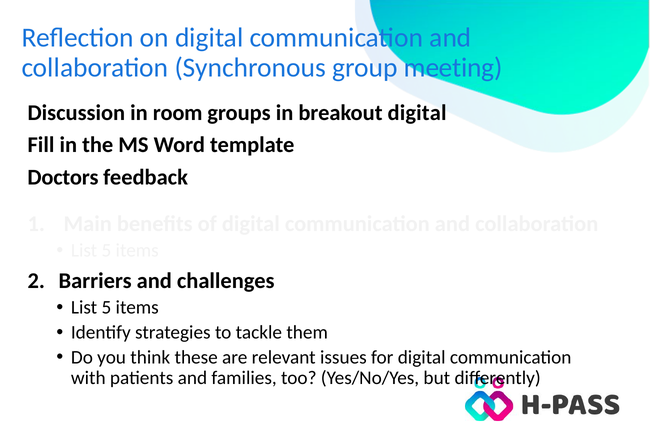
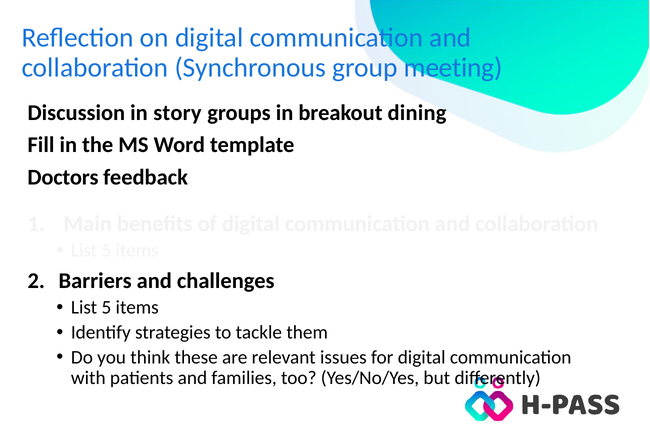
room: room -> story
breakout digital: digital -> dining
